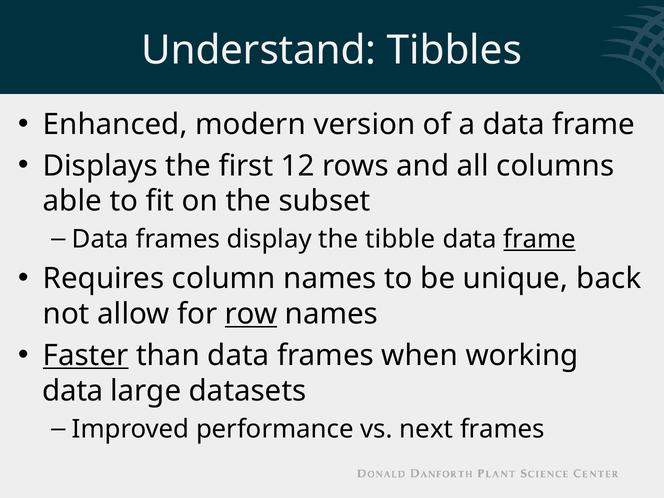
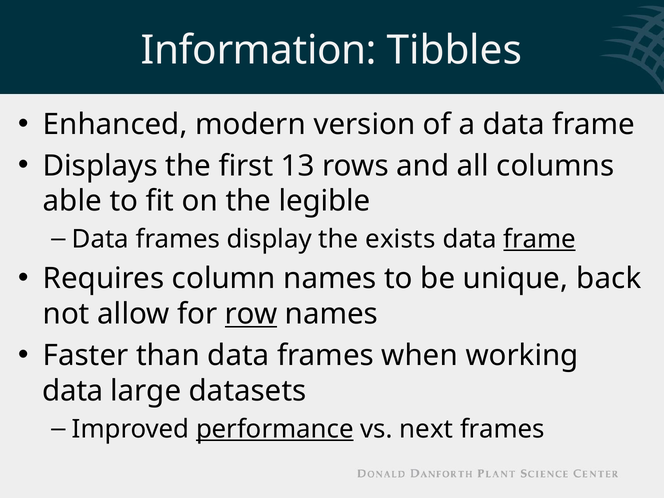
Understand: Understand -> Information
12: 12 -> 13
subset: subset -> legible
tibble: tibble -> exists
Faster underline: present -> none
performance underline: none -> present
